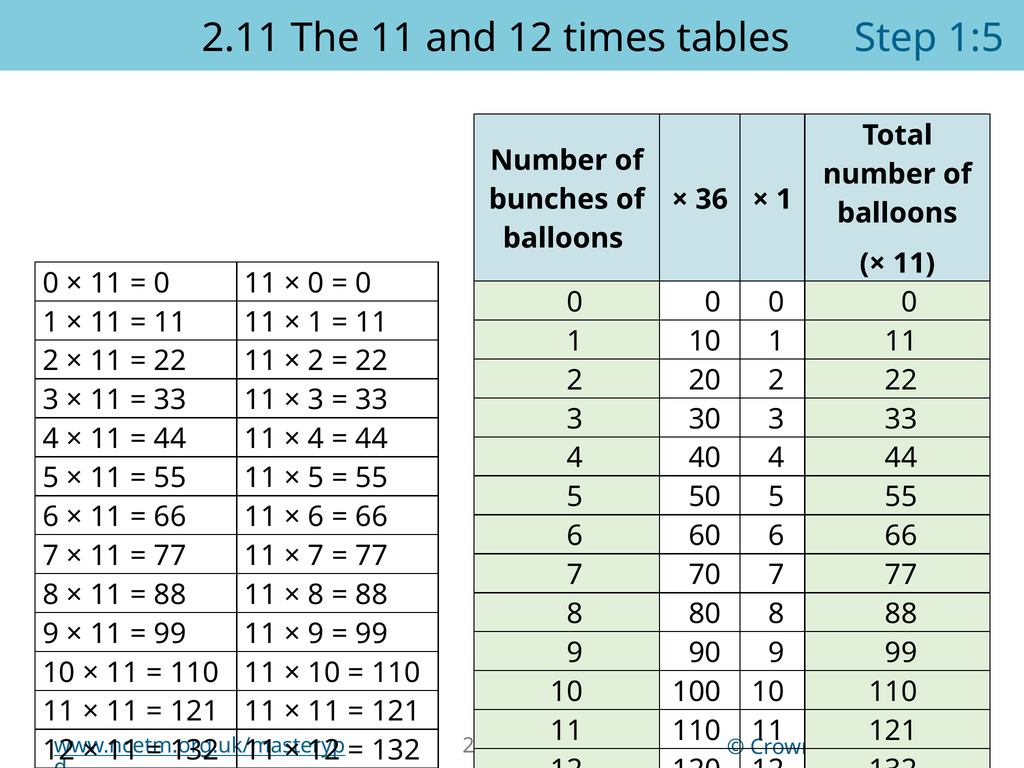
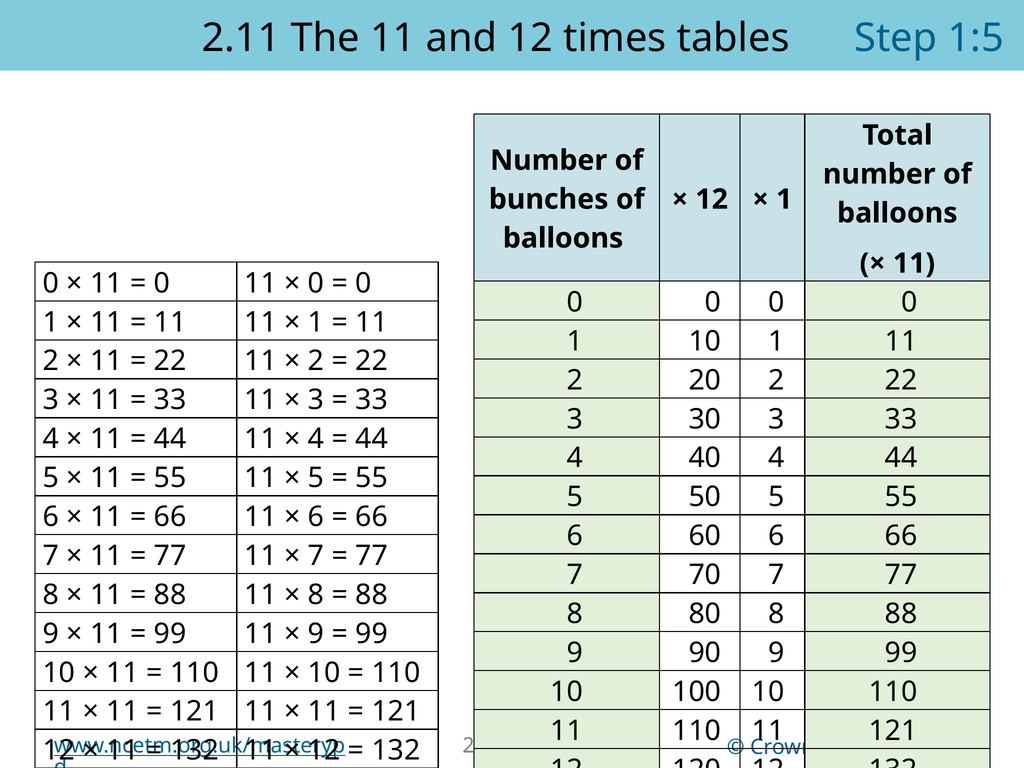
36 at (712, 199): 36 -> 12
